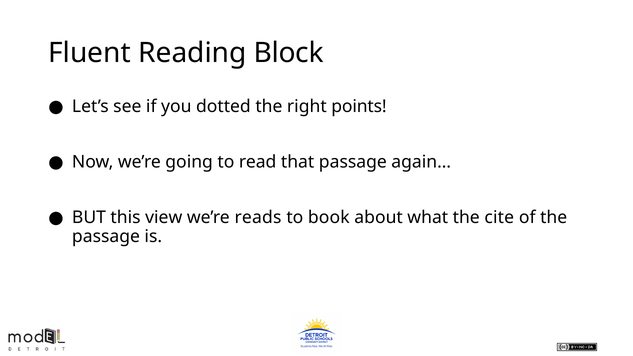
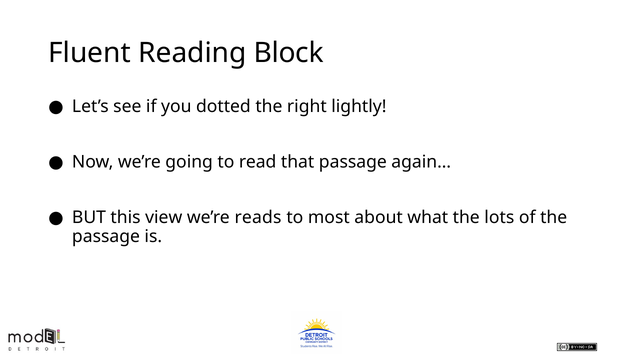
points: points -> lightly
book: book -> most
cite: cite -> lots
